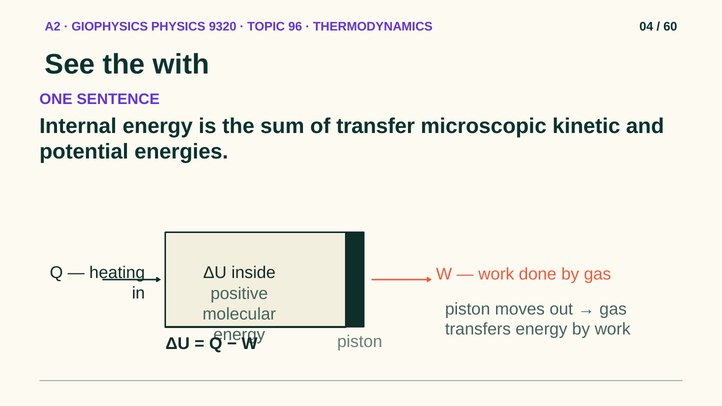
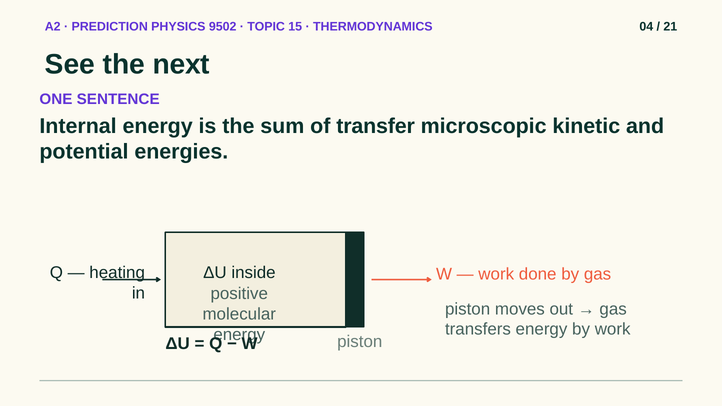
GIOPHYSICS: GIOPHYSICS -> PREDICTION
9320: 9320 -> 9502
96: 96 -> 15
60: 60 -> 21
with: with -> next
